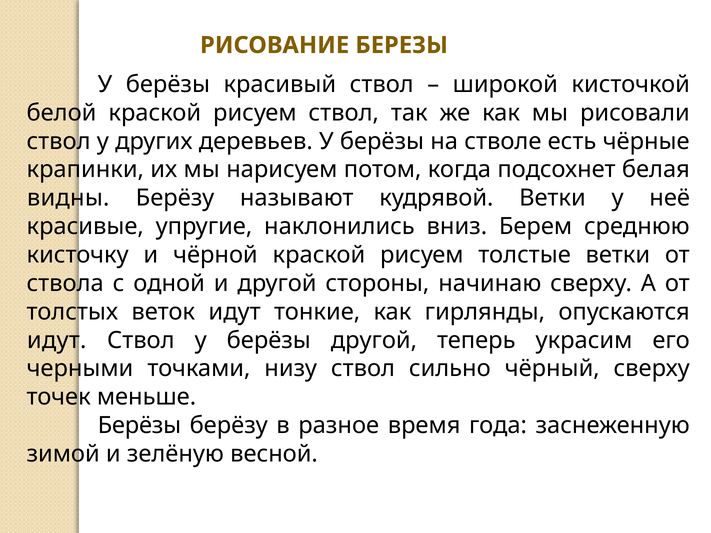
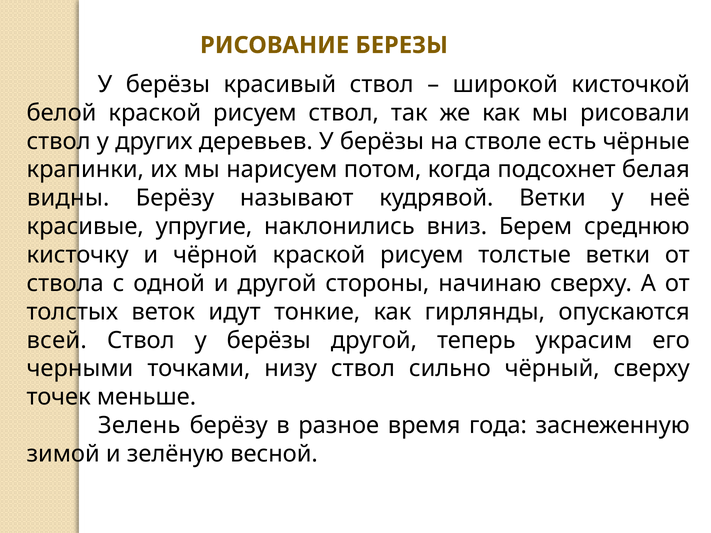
идут at (57, 340): идут -> всей
Берёзы at (139, 426): Берёзы -> Зелень
